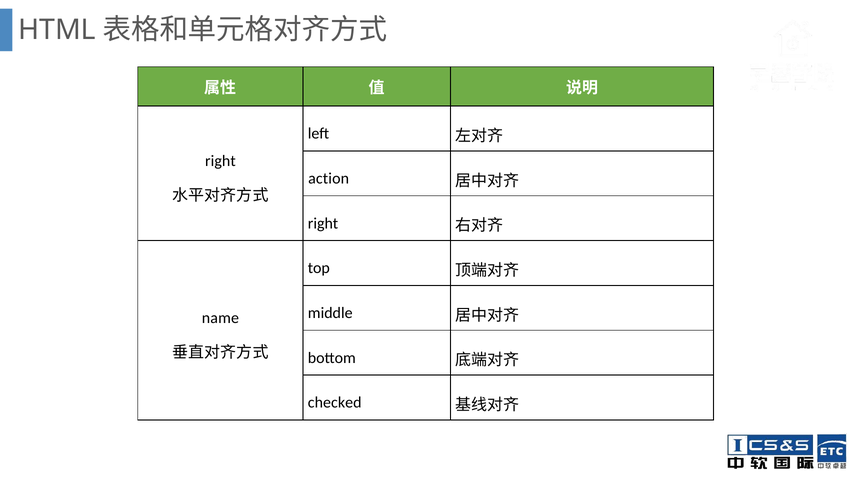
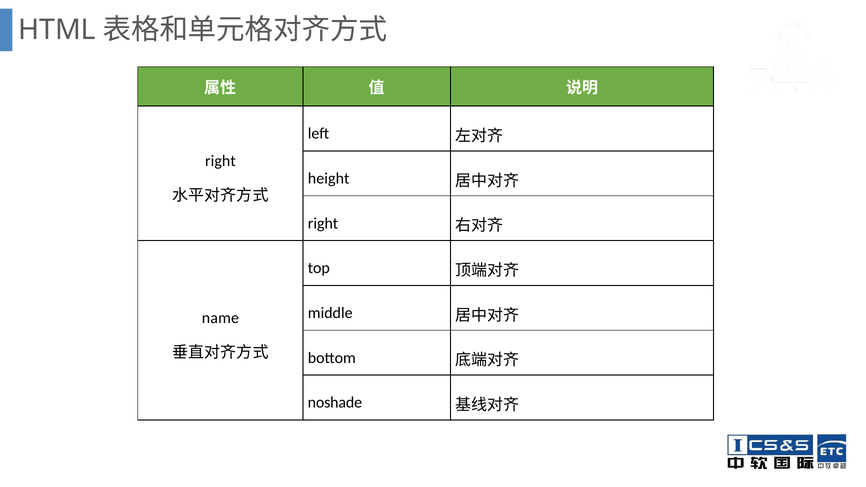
action: action -> height
checked: checked -> noshade
